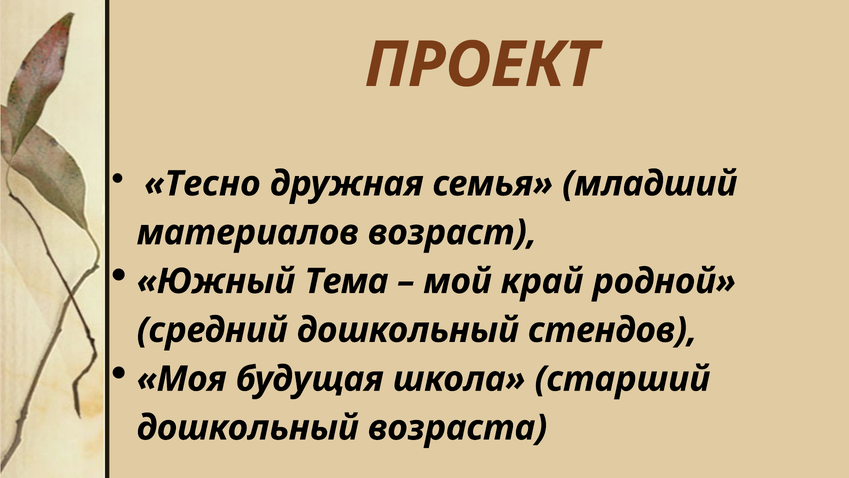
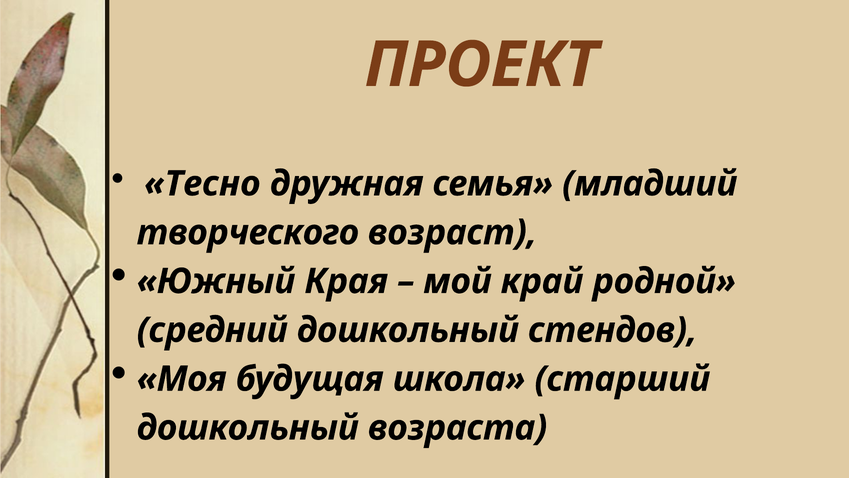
материалов: материалов -> творческого
Тема: Тема -> Края
